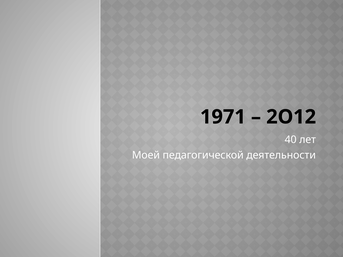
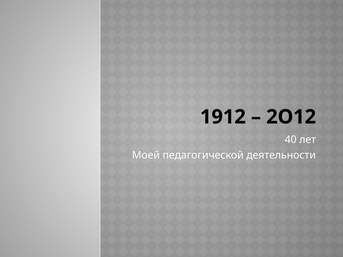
1971: 1971 -> 1912
